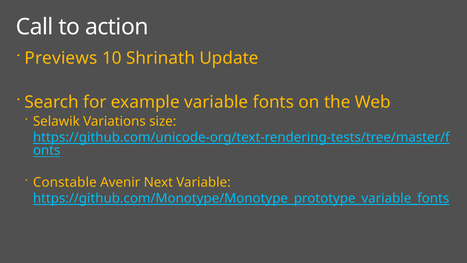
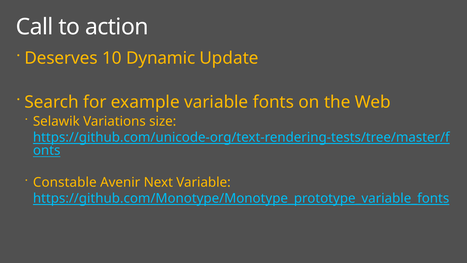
Previews: Previews -> Deserves
Shrinath: Shrinath -> Dynamic
